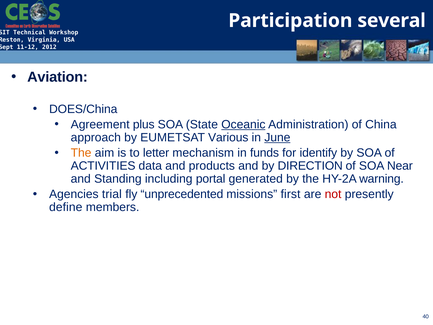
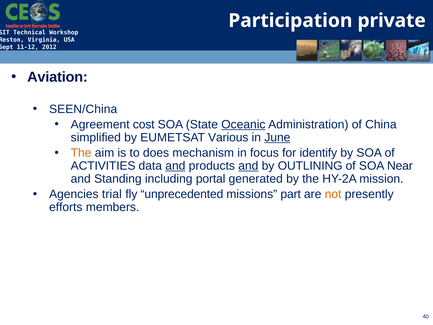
several: several -> private
DOES/China: DOES/China -> SEEN/China
plus: plus -> cost
approach: approach -> simplified
letter: letter -> does
funds: funds -> focus
and at (175, 166) underline: none -> present
and at (248, 166) underline: none -> present
DIRECTION: DIRECTION -> OUTLINING
warning: warning -> mission
first: first -> part
not colour: red -> orange
define: define -> efforts
